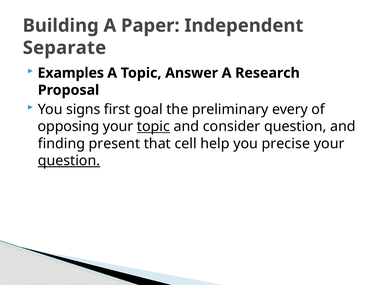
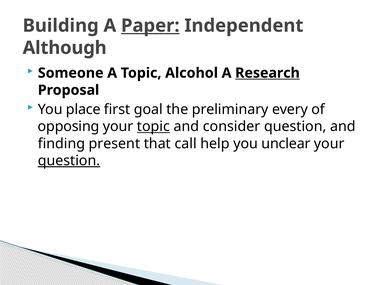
Paper underline: none -> present
Separate: Separate -> Although
Examples: Examples -> Someone
Answer: Answer -> Alcohol
Research underline: none -> present
signs: signs -> place
cell: cell -> call
precise: precise -> unclear
